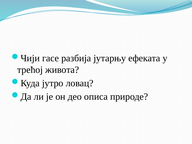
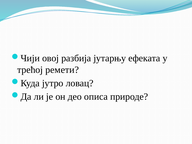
гасе: гасе -> овој
живота: живота -> ремети
